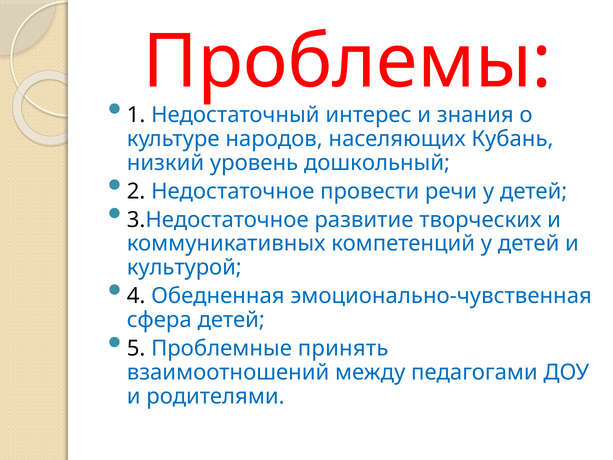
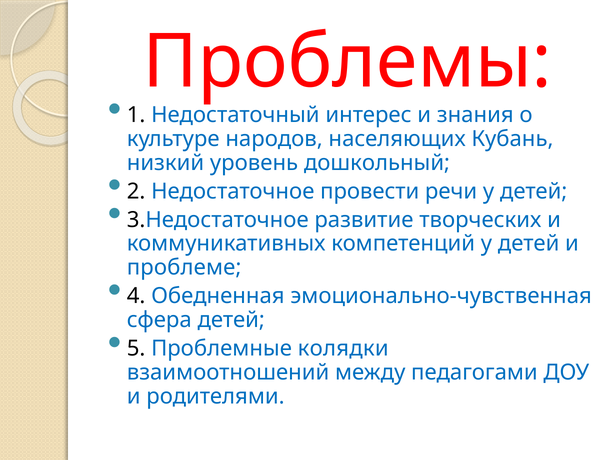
культурой: культурой -> проблеме
принять: принять -> колядки
